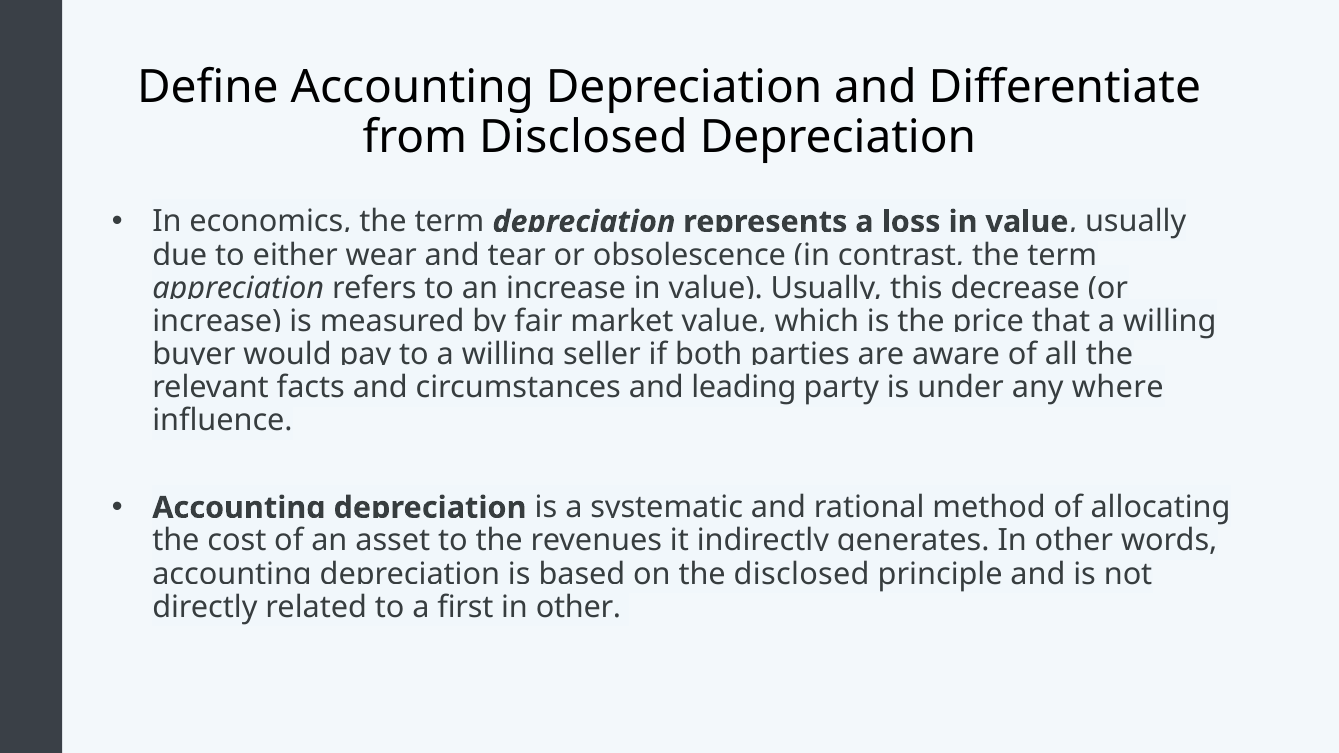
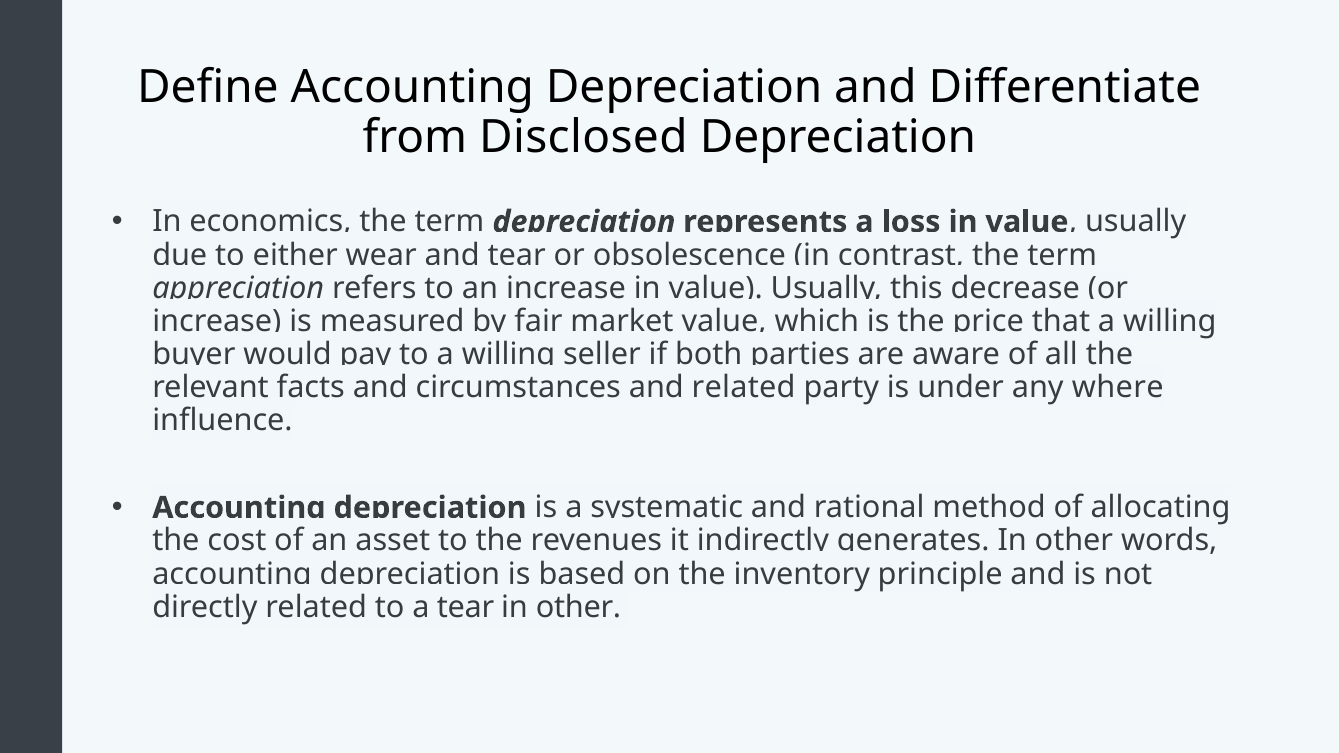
and leading: leading -> related
the disclosed: disclosed -> inventory
a first: first -> tear
